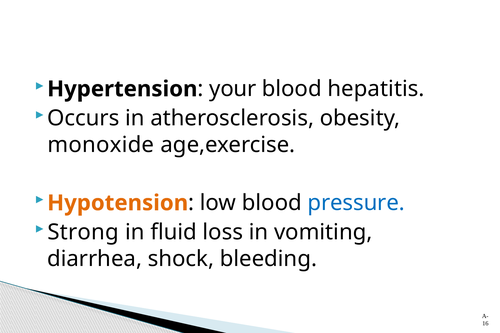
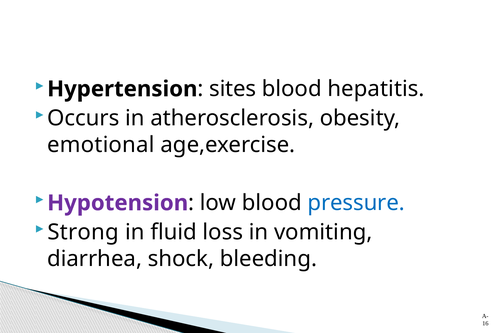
your: your -> sites
monoxide: monoxide -> emotional
Hypotension colour: orange -> purple
